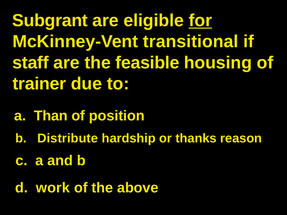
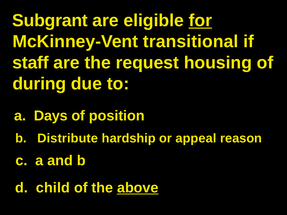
feasible: feasible -> request
trainer: trainer -> during
Than: Than -> Days
thanks: thanks -> appeal
work: work -> child
above underline: none -> present
